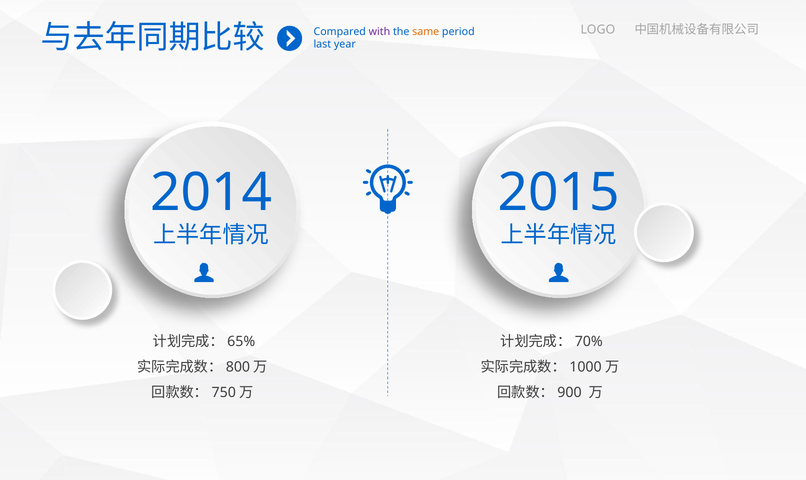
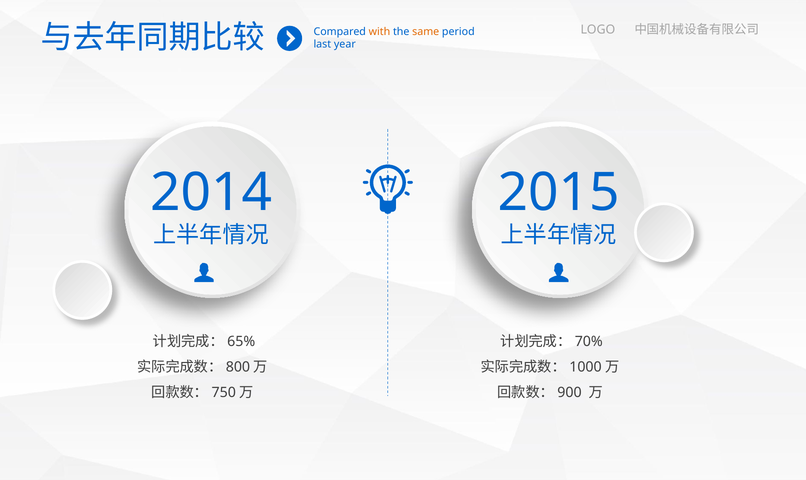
with colour: purple -> orange
